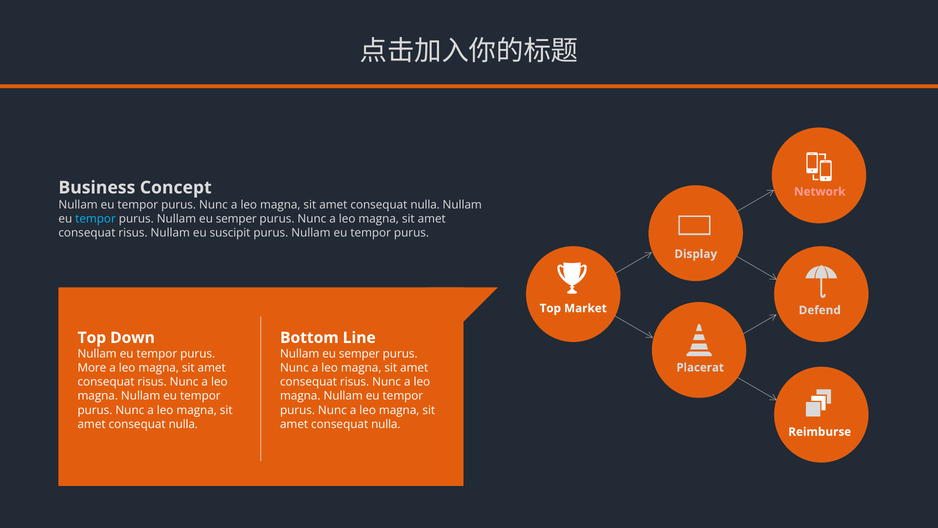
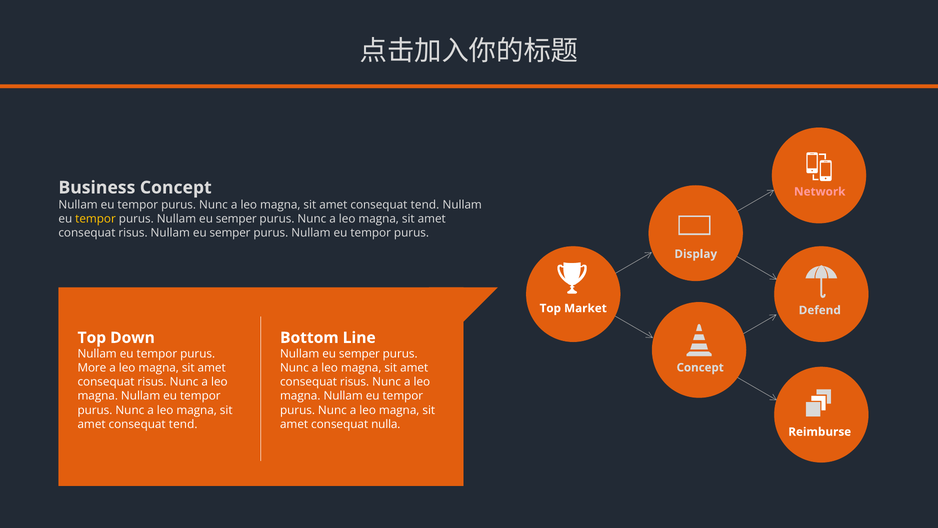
nulla at (425, 205): nulla -> tend
tempor at (96, 219) colour: light blue -> yellow
risus Nullam eu suscipit: suscipit -> semper
Placerat at (700, 367): Placerat -> Concept
nulla at (183, 424): nulla -> tend
